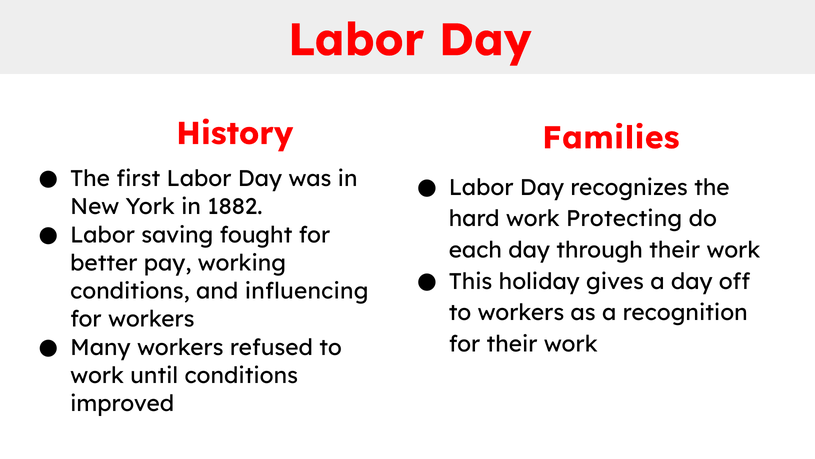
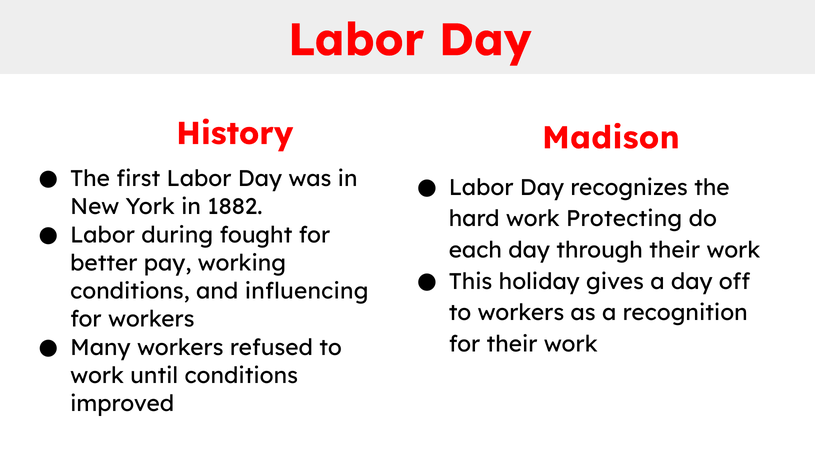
Families: Families -> Madison
saving: saving -> during
